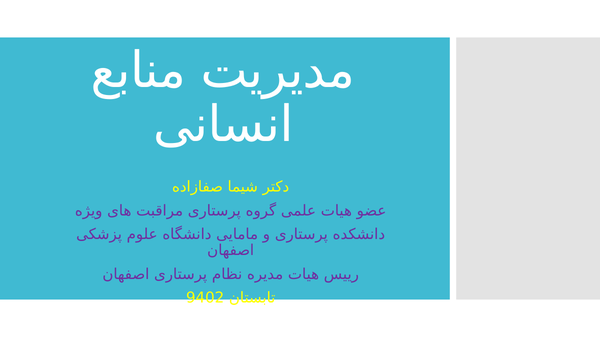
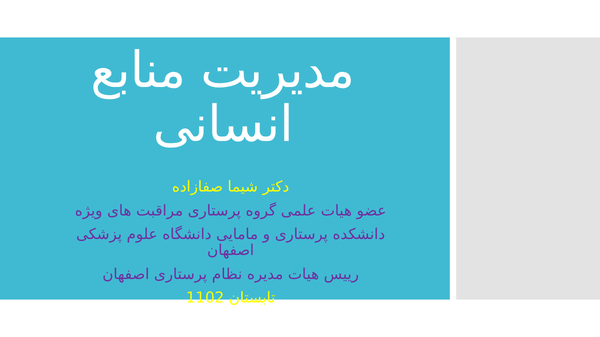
9402: 9402 -> 1102
